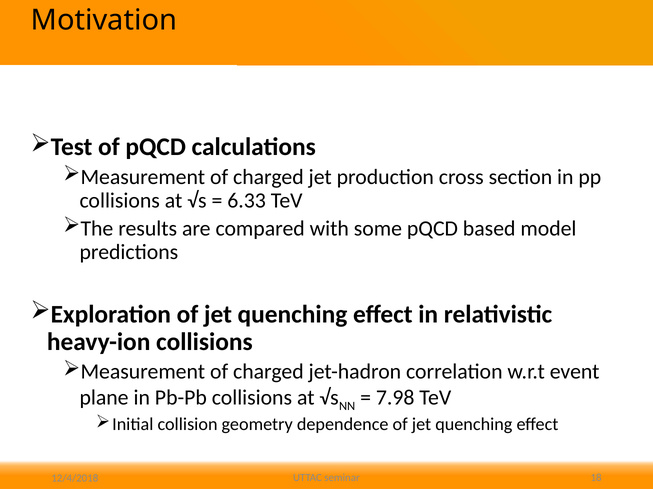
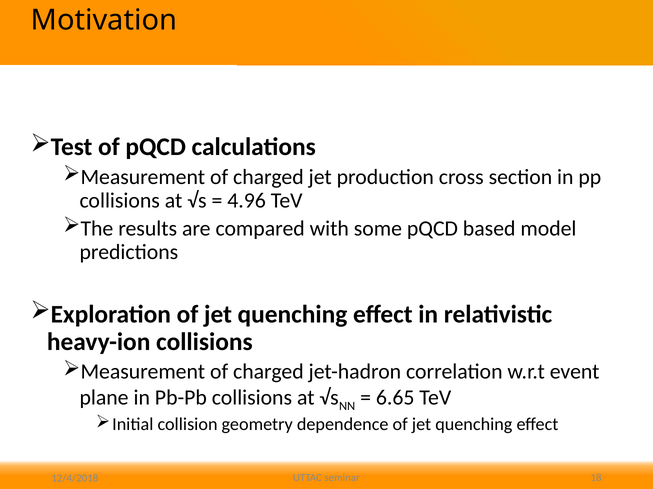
6.33: 6.33 -> 4.96
7.98: 7.98 -> 6.65
